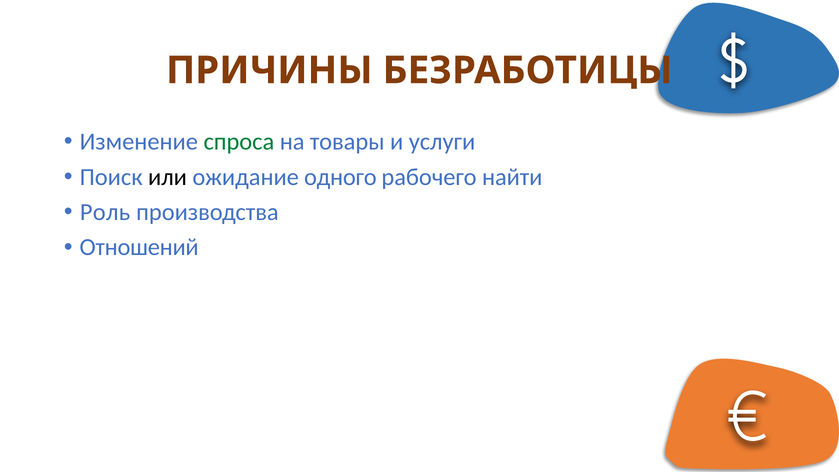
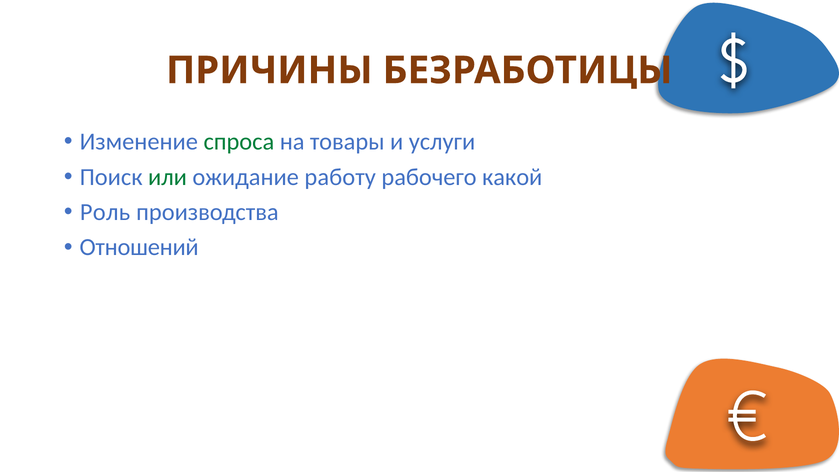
или colour: black -> green
одного: одного -> работу
найти: найти -> какой
